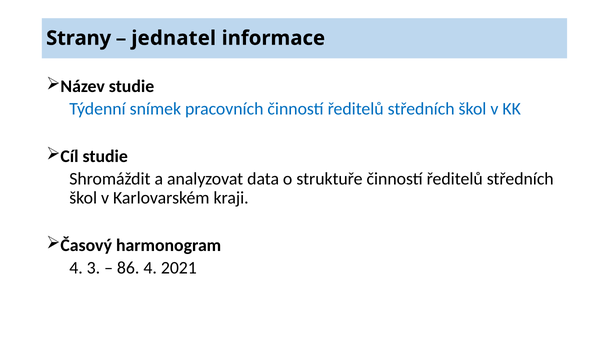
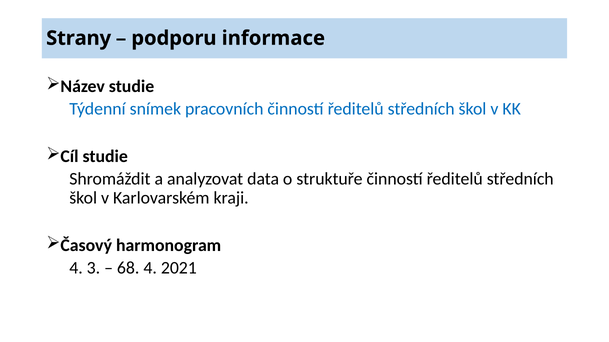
jednatel: jednatel -> podporu
86: 86 -> 68
